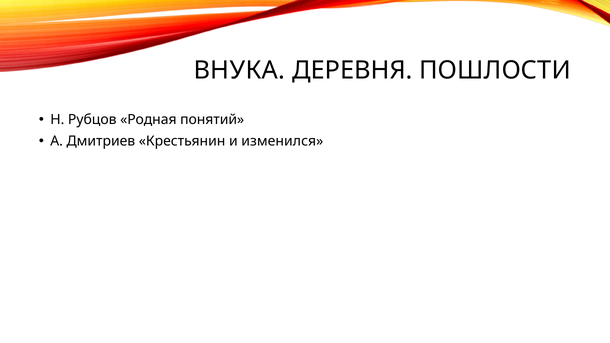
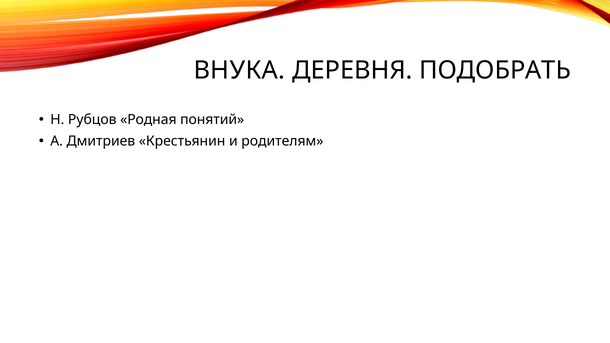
ПОШЛОСТИ: ПОШЛОСТИ -> ПОДОБРАТЬ
изменился: изменился -> родителям
